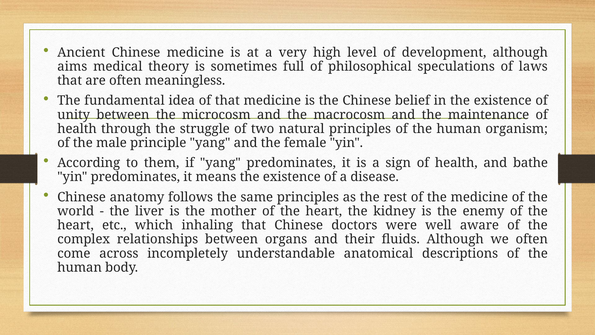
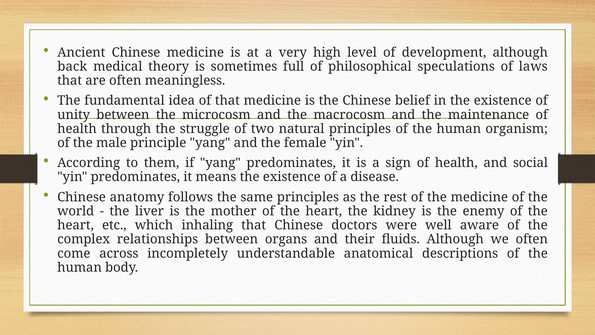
aims: aims -> back
bathe: bathe -> social
